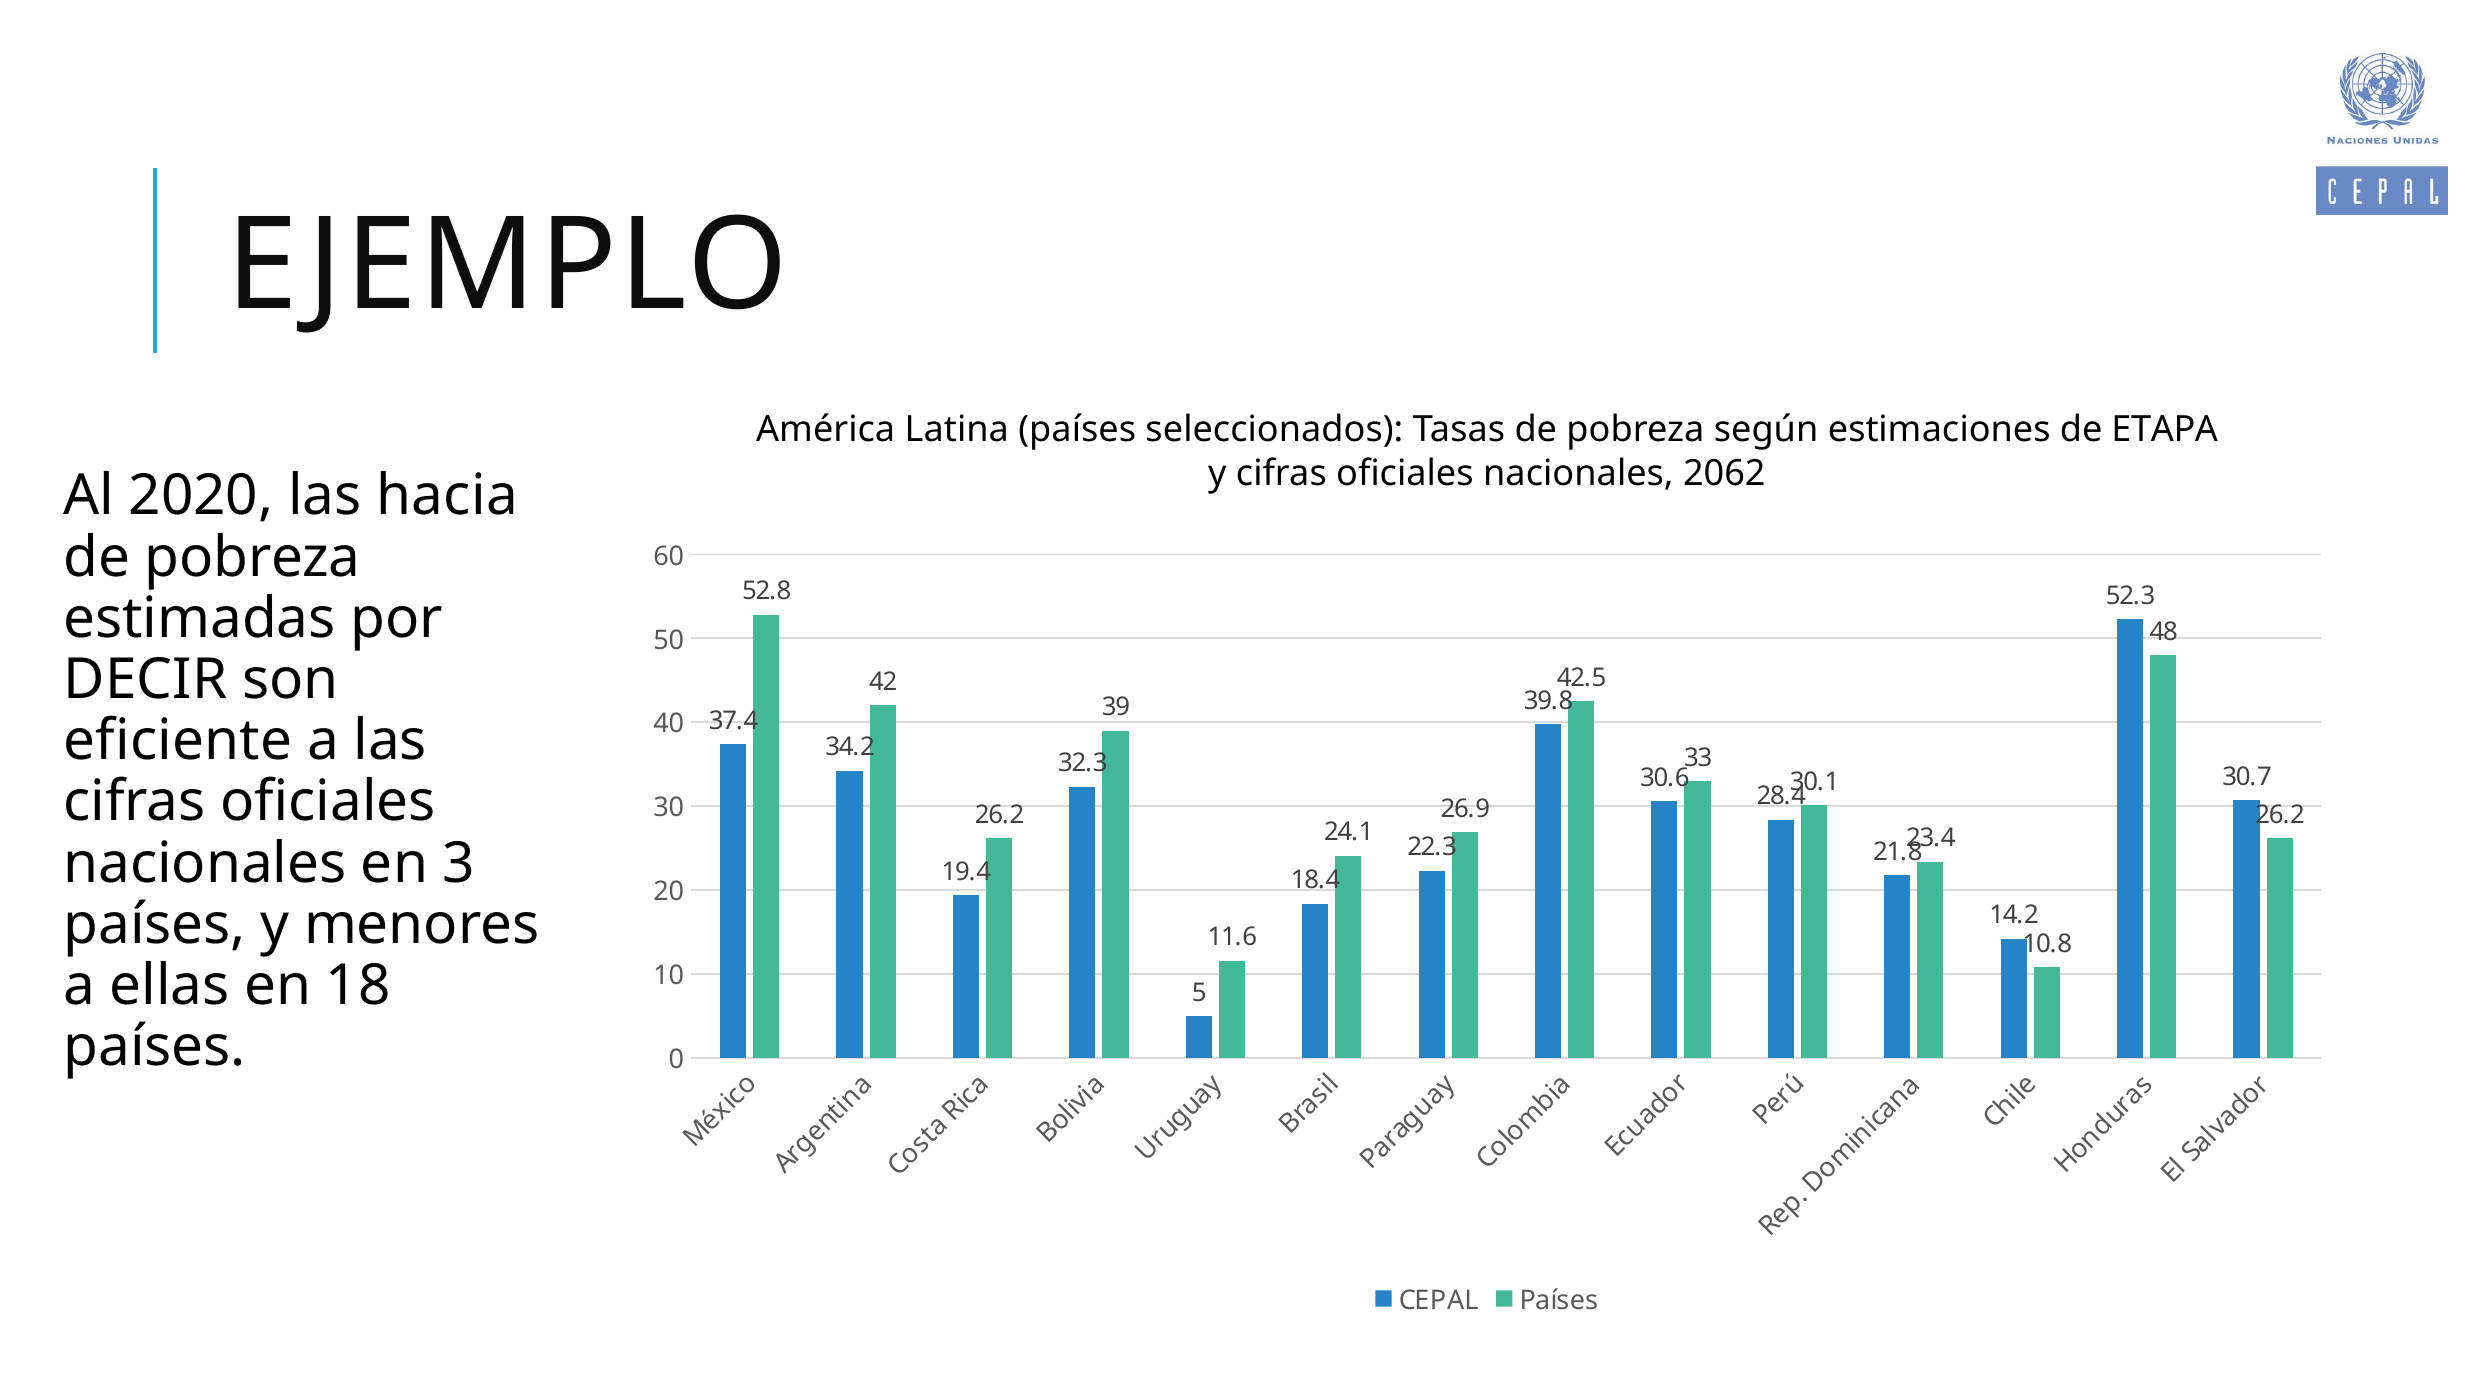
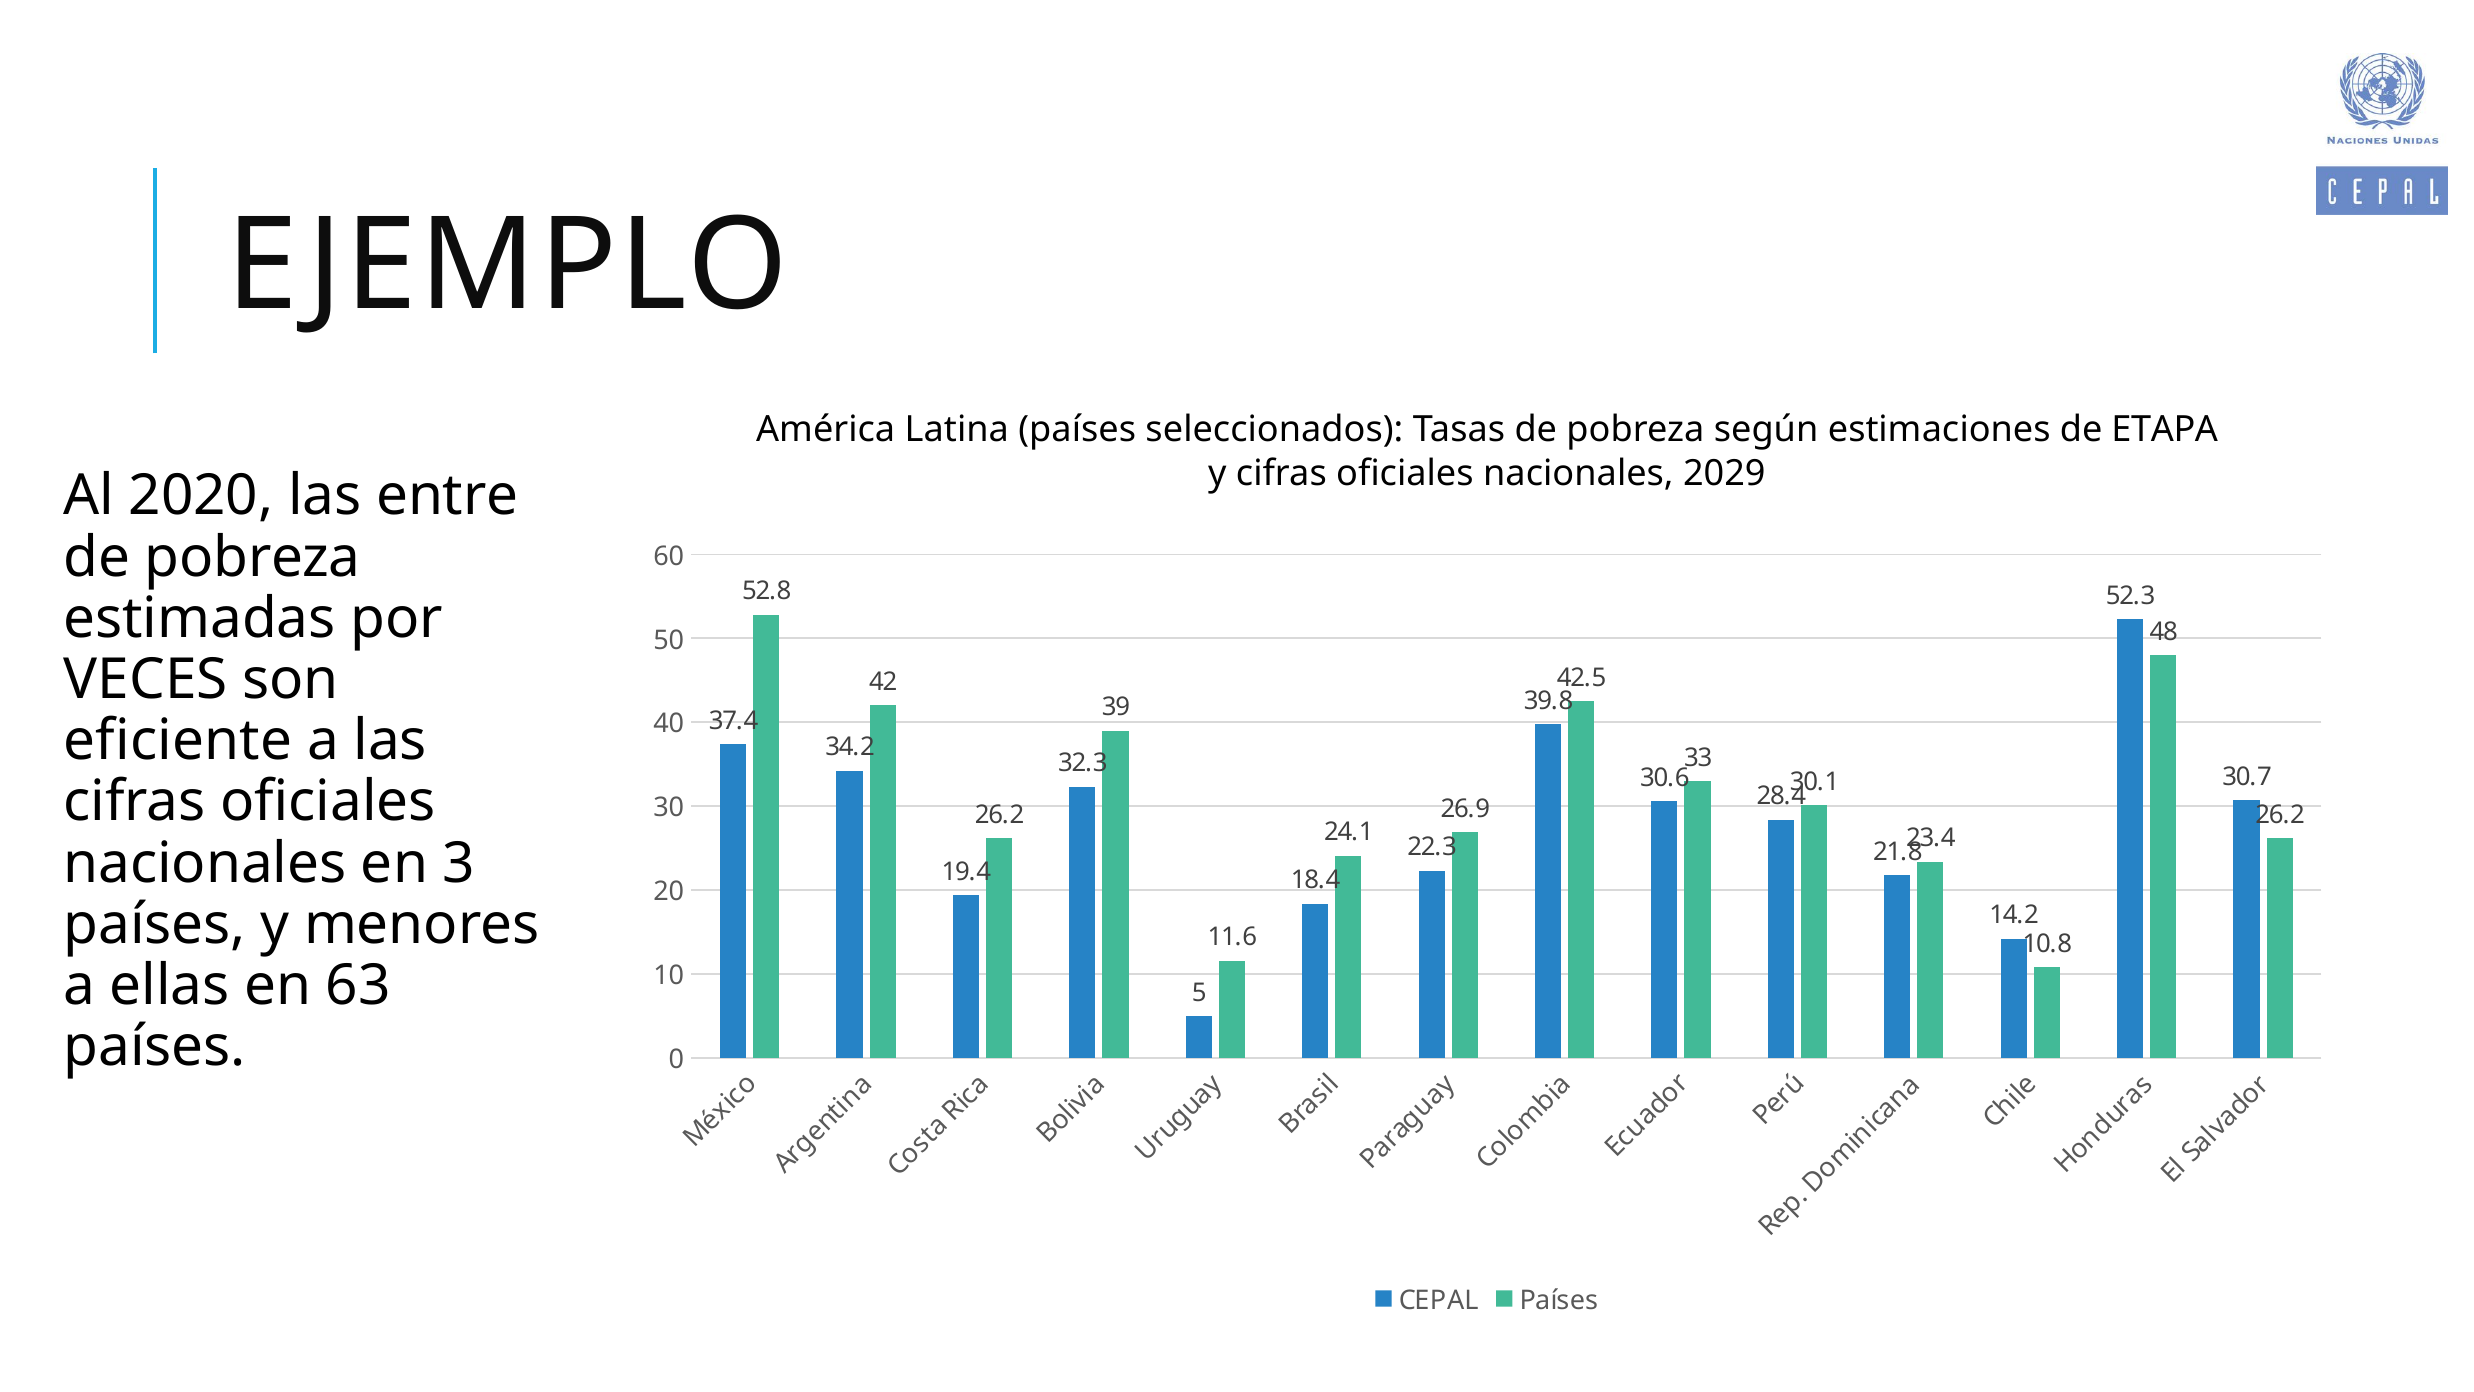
2062: 2062 -> 2029
hacia: hacia -> entre
DECIR: DECIR -> VECES
18: 18 -> 63
